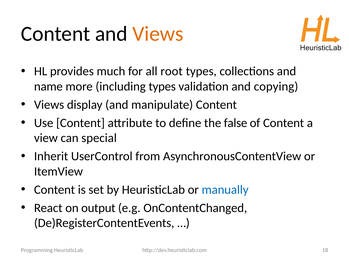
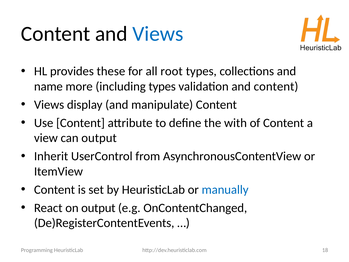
Views at (158, 34) colour: orange -> blue
much: much -> these
and copying: copying -> content
false: false -> with
can special: special -> output
